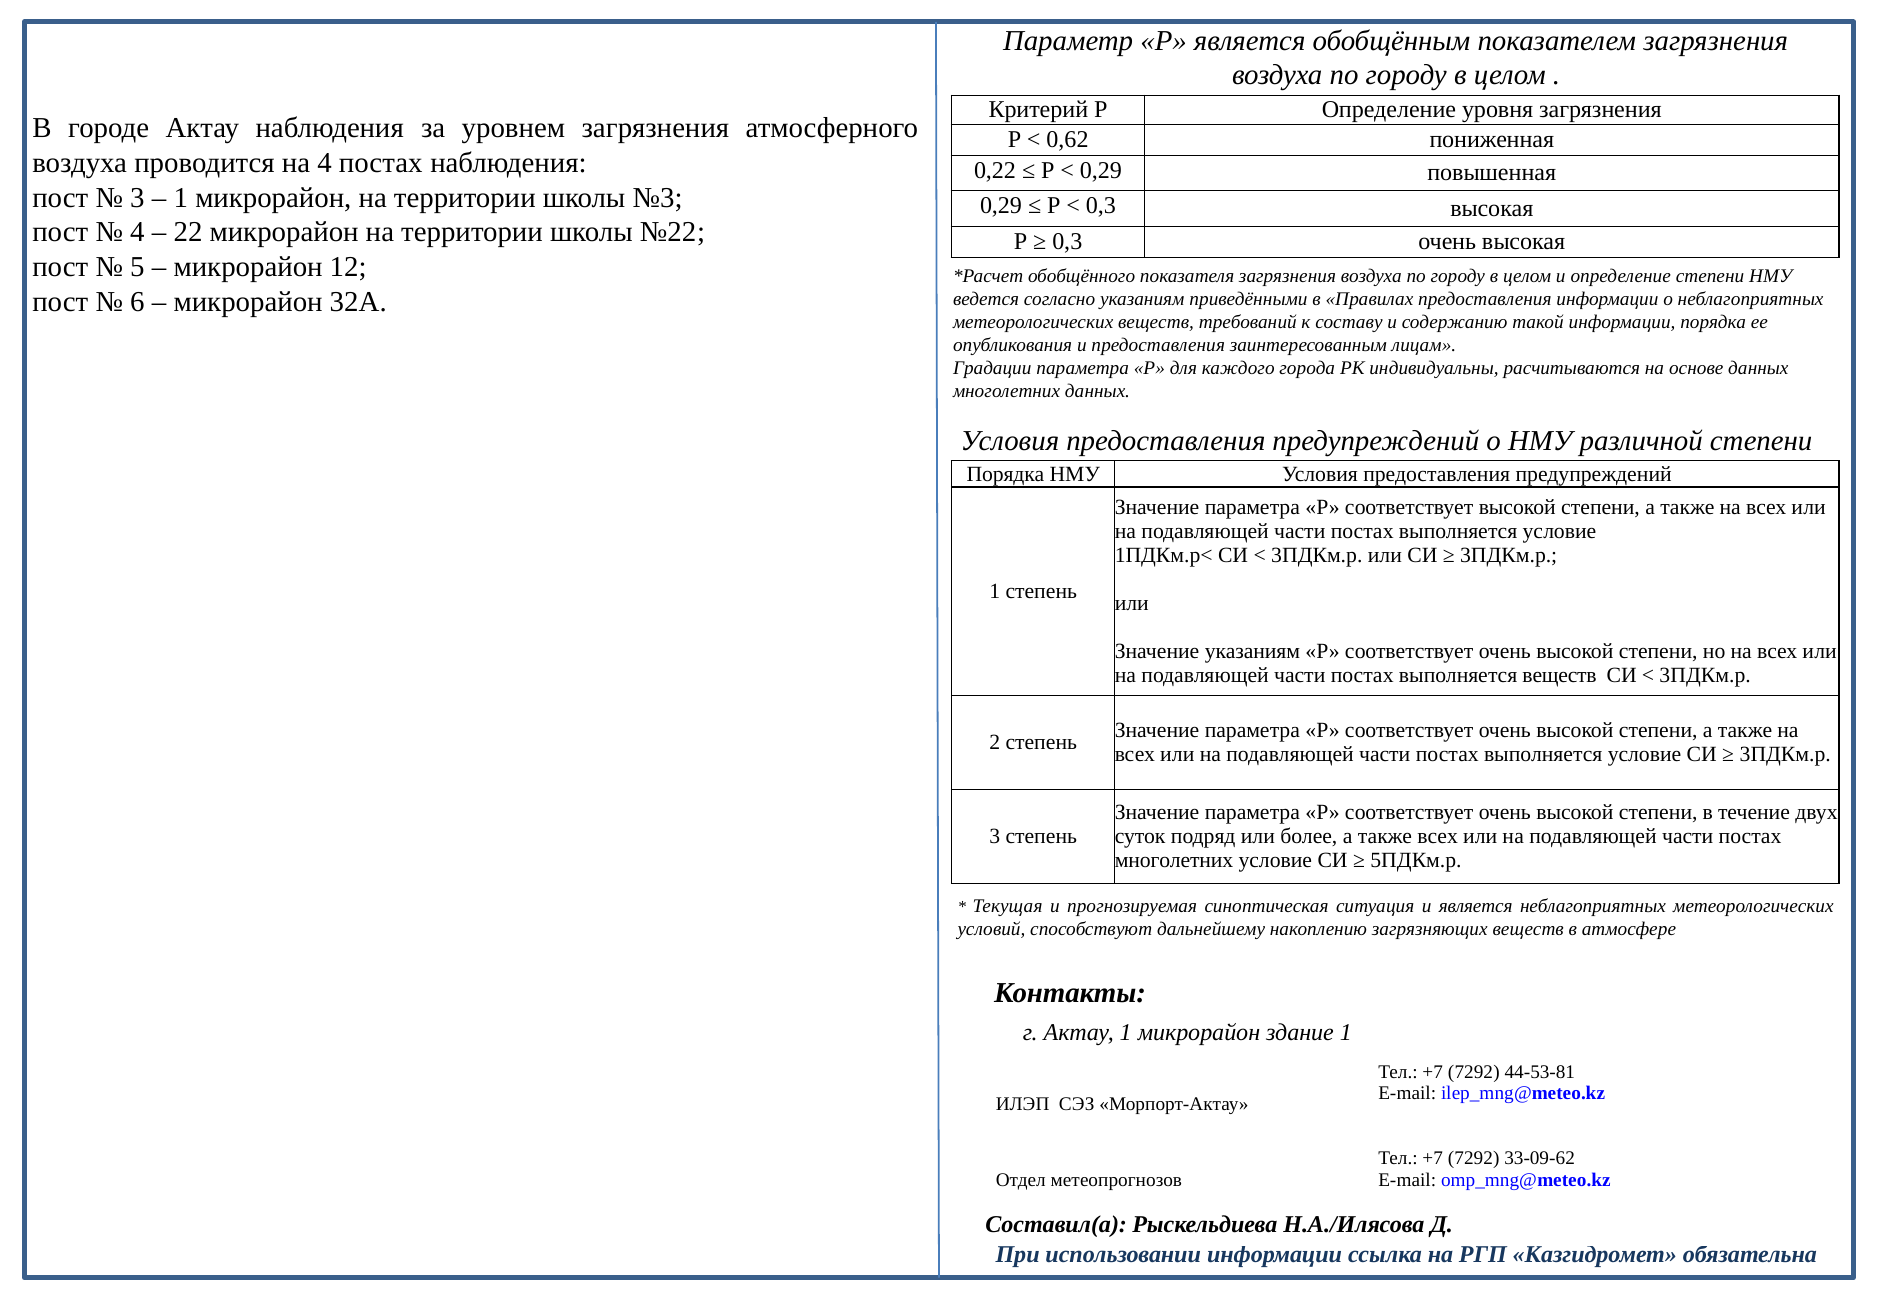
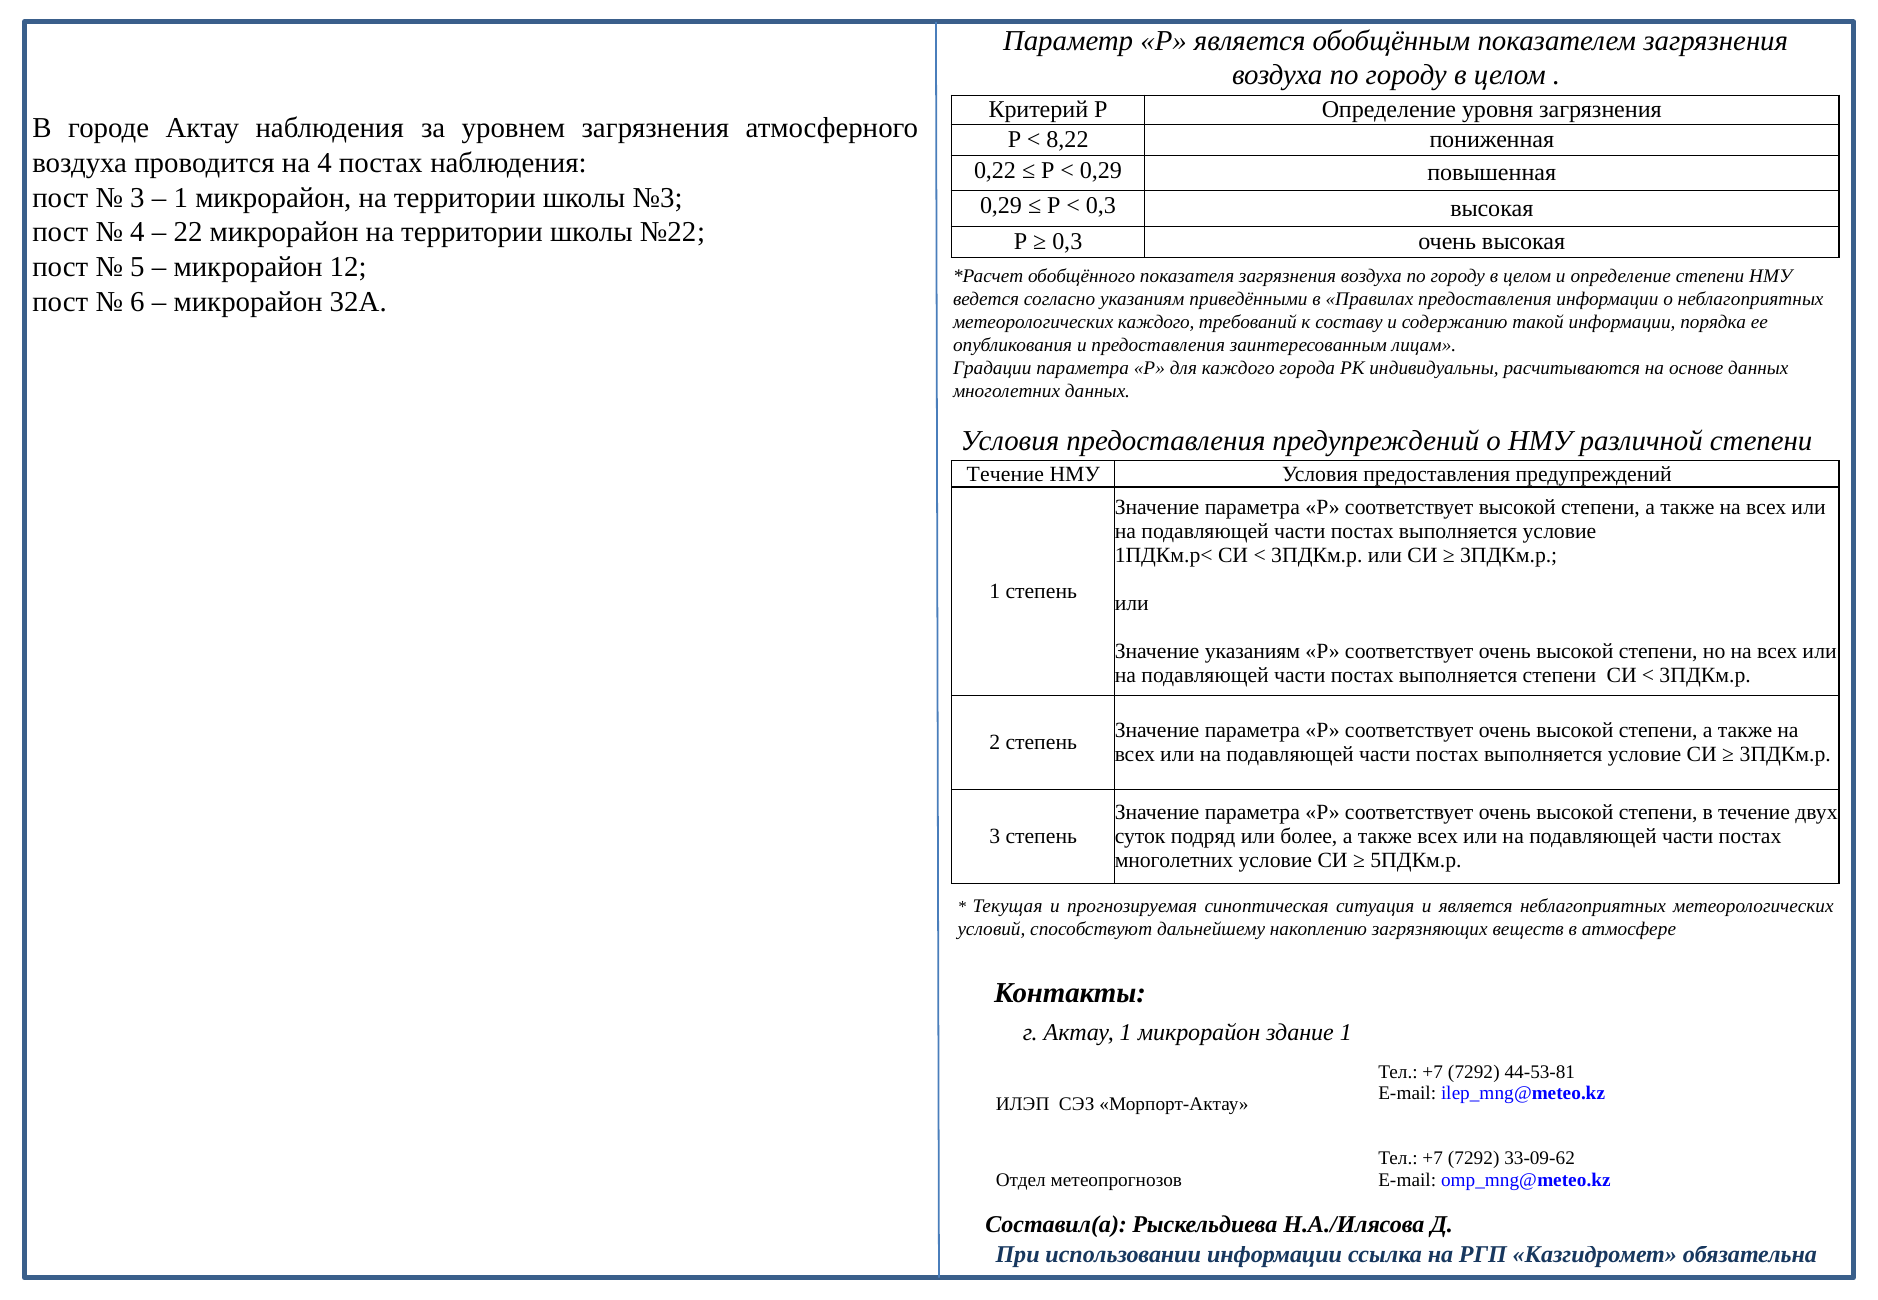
0,62: 0,62 -> 8,22
метеорологических веществ: веществ -> каждого
Порядка at (1005, 474): Порядка -> Течение
выполняется веществ: веществ -> степени
